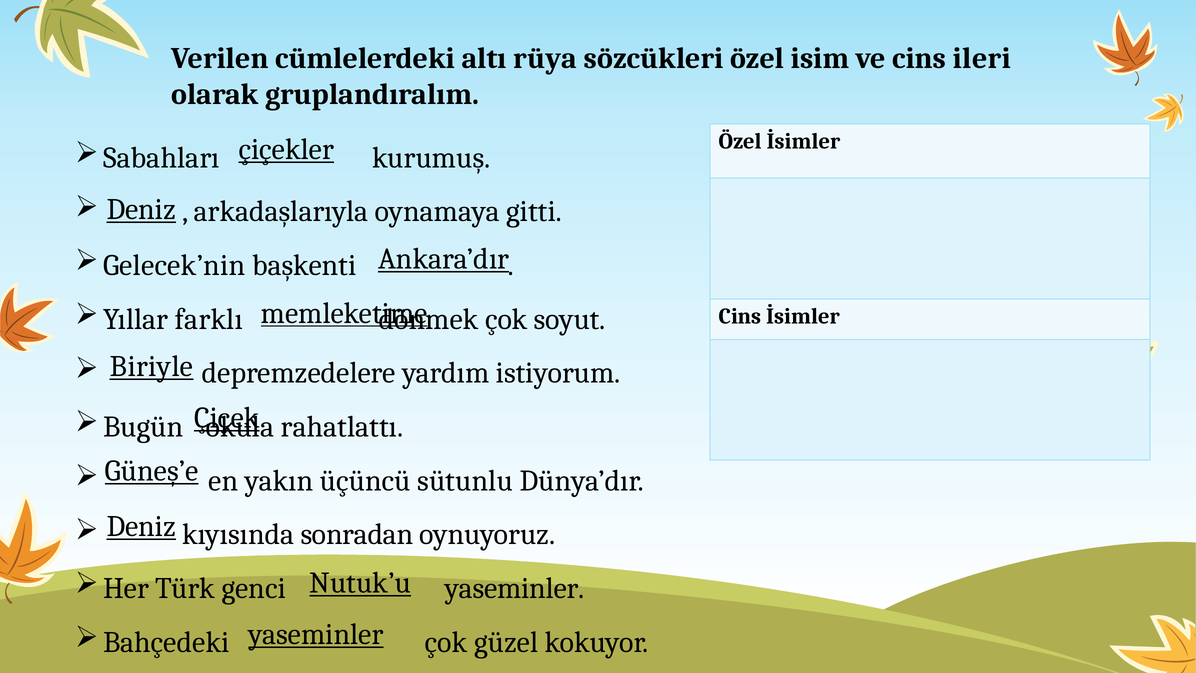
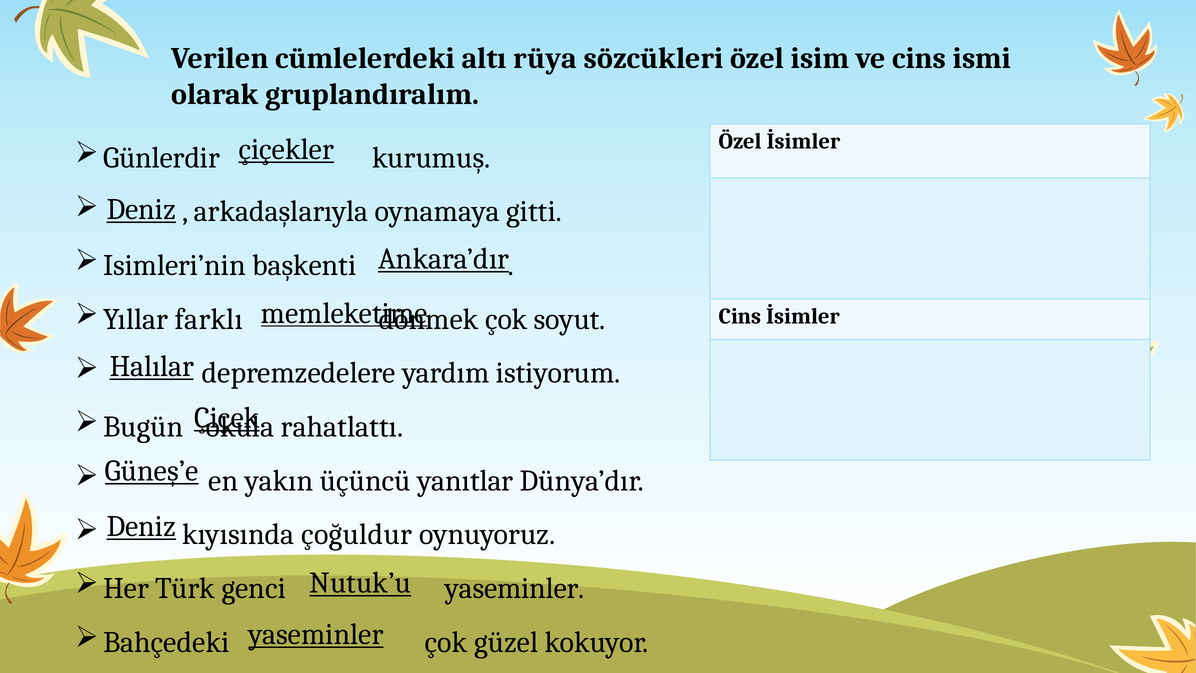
ileri: ileri -> ismi
Sabahları: Sabahları -> Günlerdir
Gelecek’nin: Gelecek’nin -> Isimleri’nin
Biriyle: Biriyle -> Halılar
sütunlu: sütunlu -> yanıtlar
sonradan: sonradan -> çoğuldur
